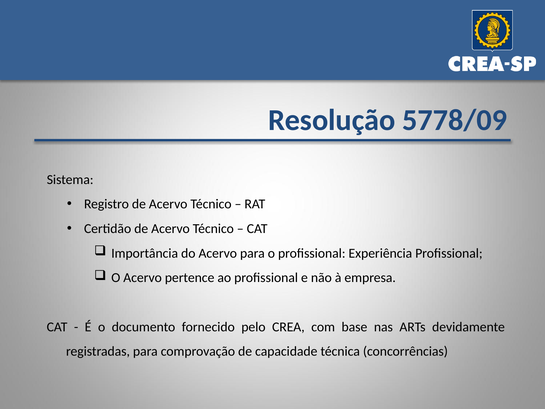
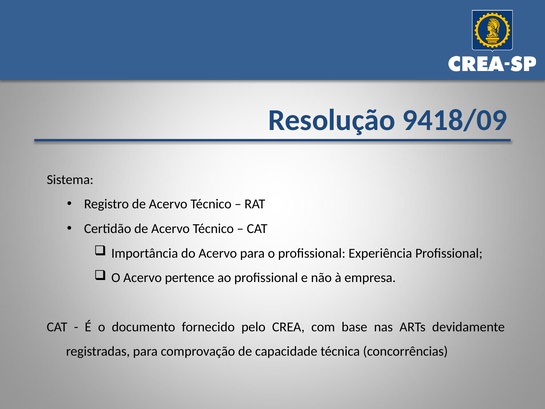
5778/09: 5778/09 -> 9418/09
